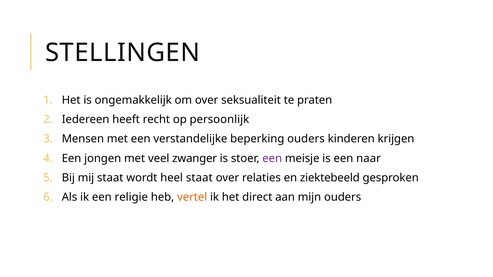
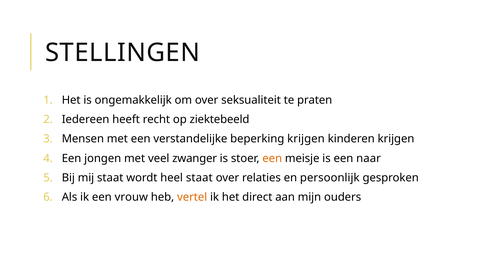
persoonlijk: persoonlijk -> ziektebeeld
beperking ouders: ouders -> krijgen
een at (272, 158) colour: purple -> orange
ziektebeeld: ziektebeeld -> persoonlijk
religie: religie -> vrouw
